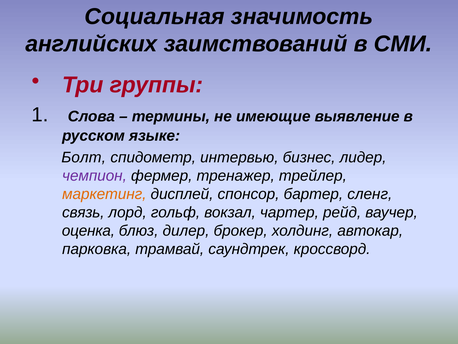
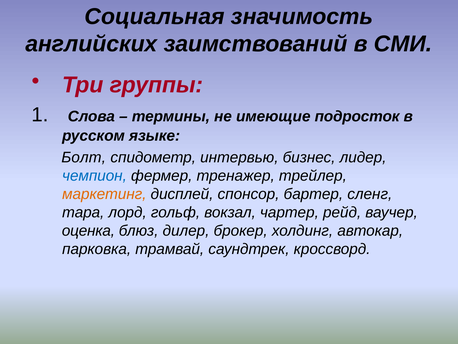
выявление: выявление -> подросток
чемпион colour: purple -> blue
связь: связь -> тара
